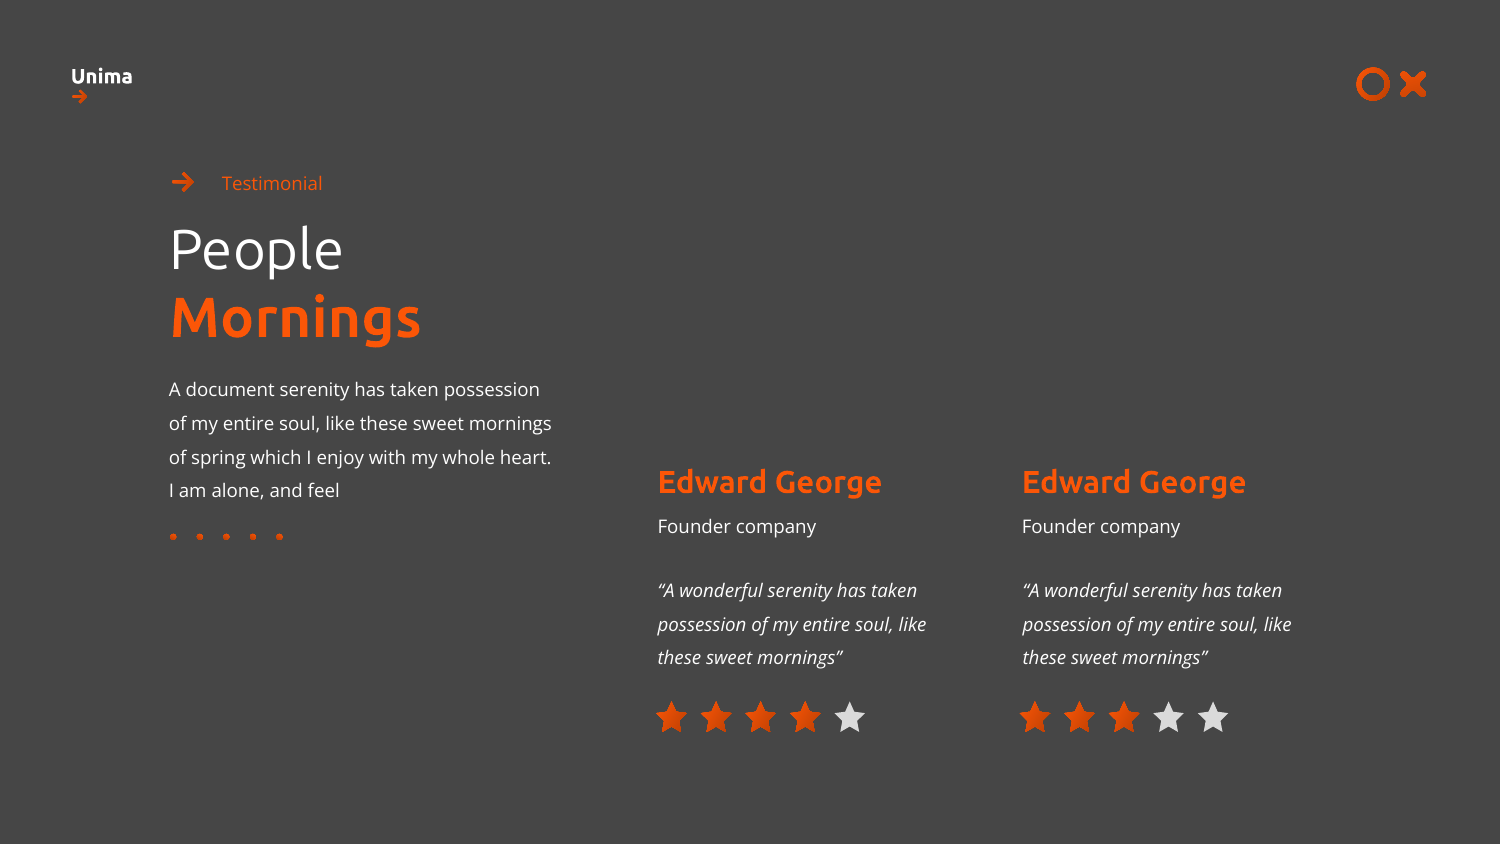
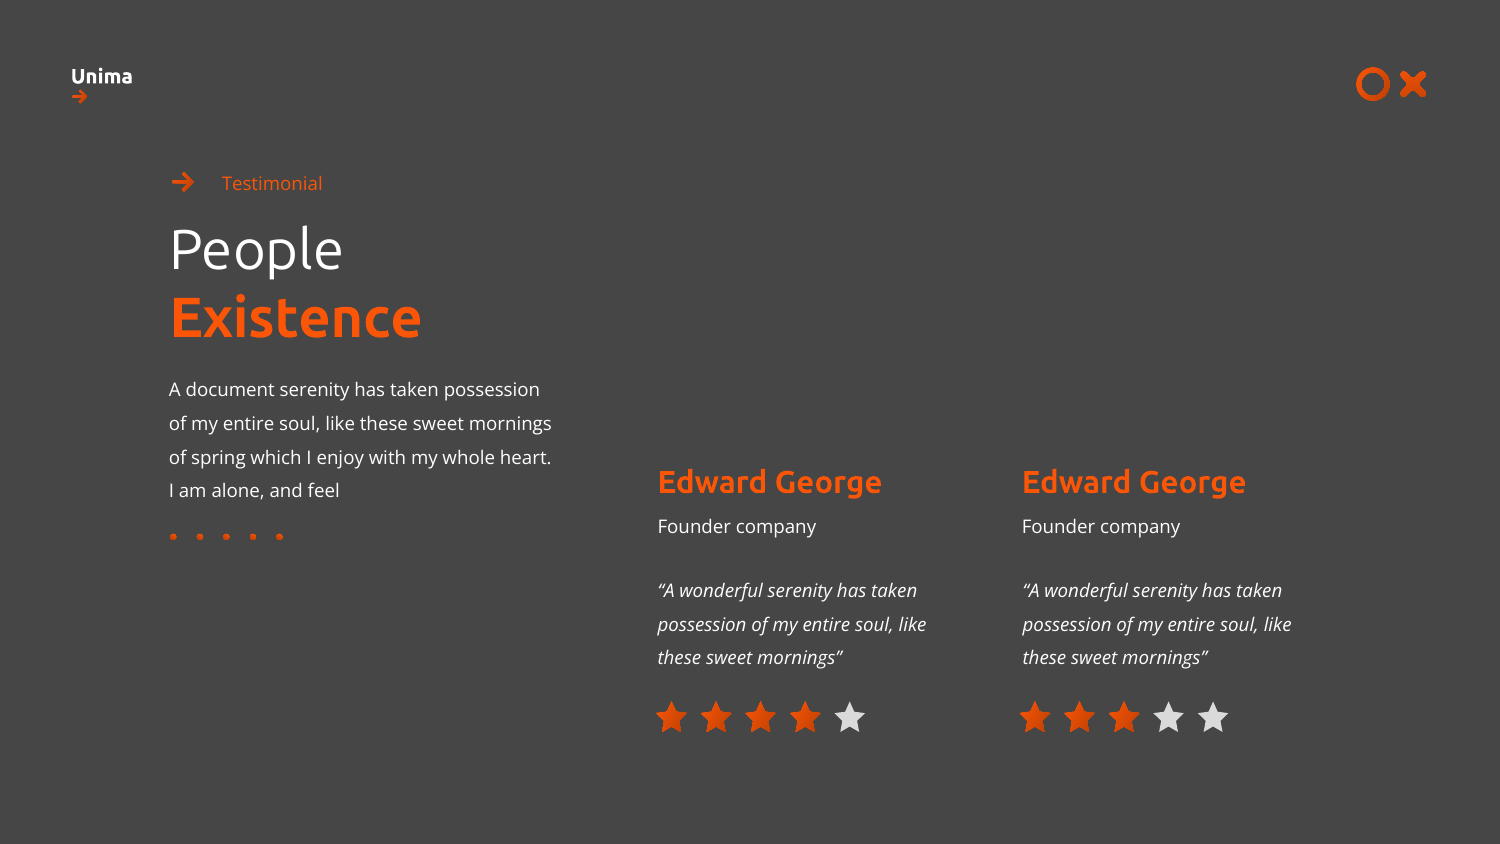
Mornings at (296, 318): Mornings -> Existence
